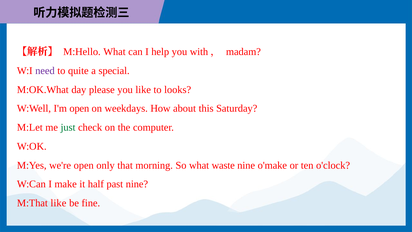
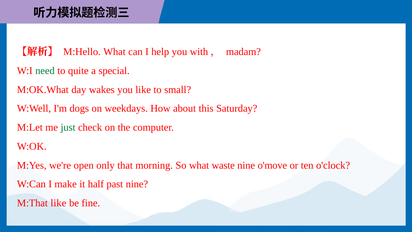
need colour: purple -> green
please: please -> wakes
looks: looks -> small
I'm open: open -> dogs
o'make: o'make -> o'move
